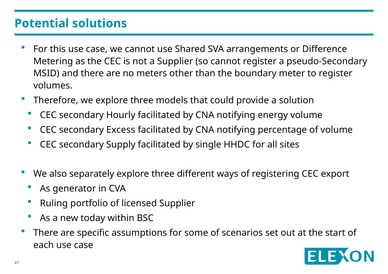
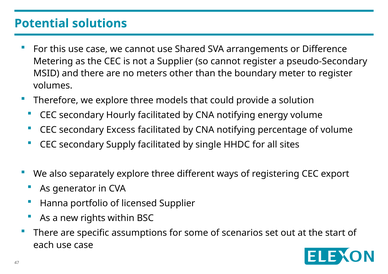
Ruling: Ruling -> Hanna
today: today -> rights
